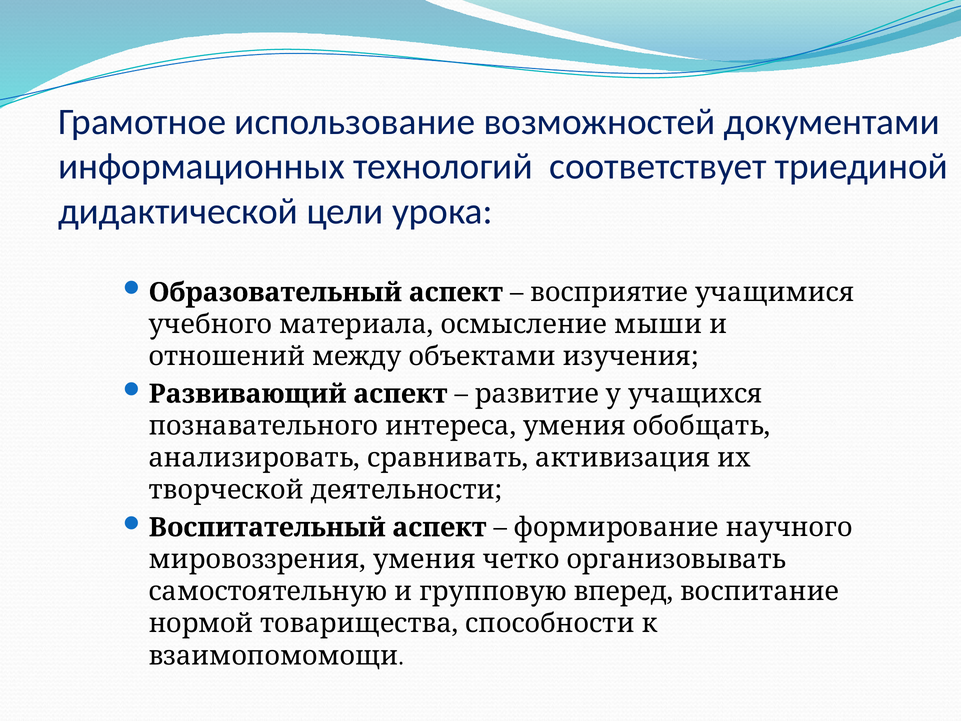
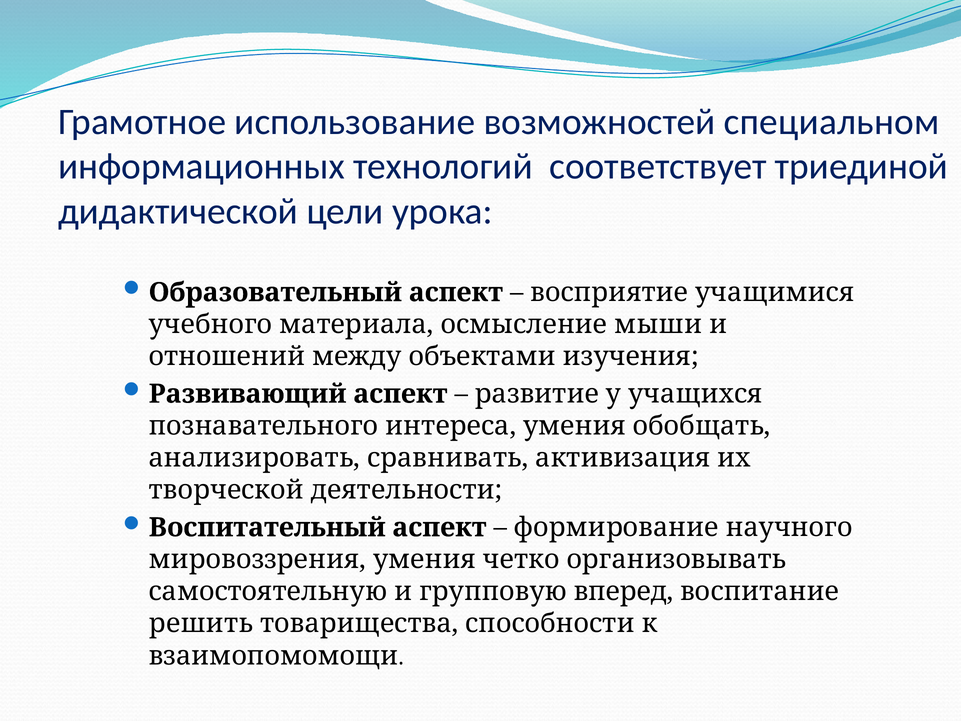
документами: документами -> специальном
нормой: нормой -> решить
